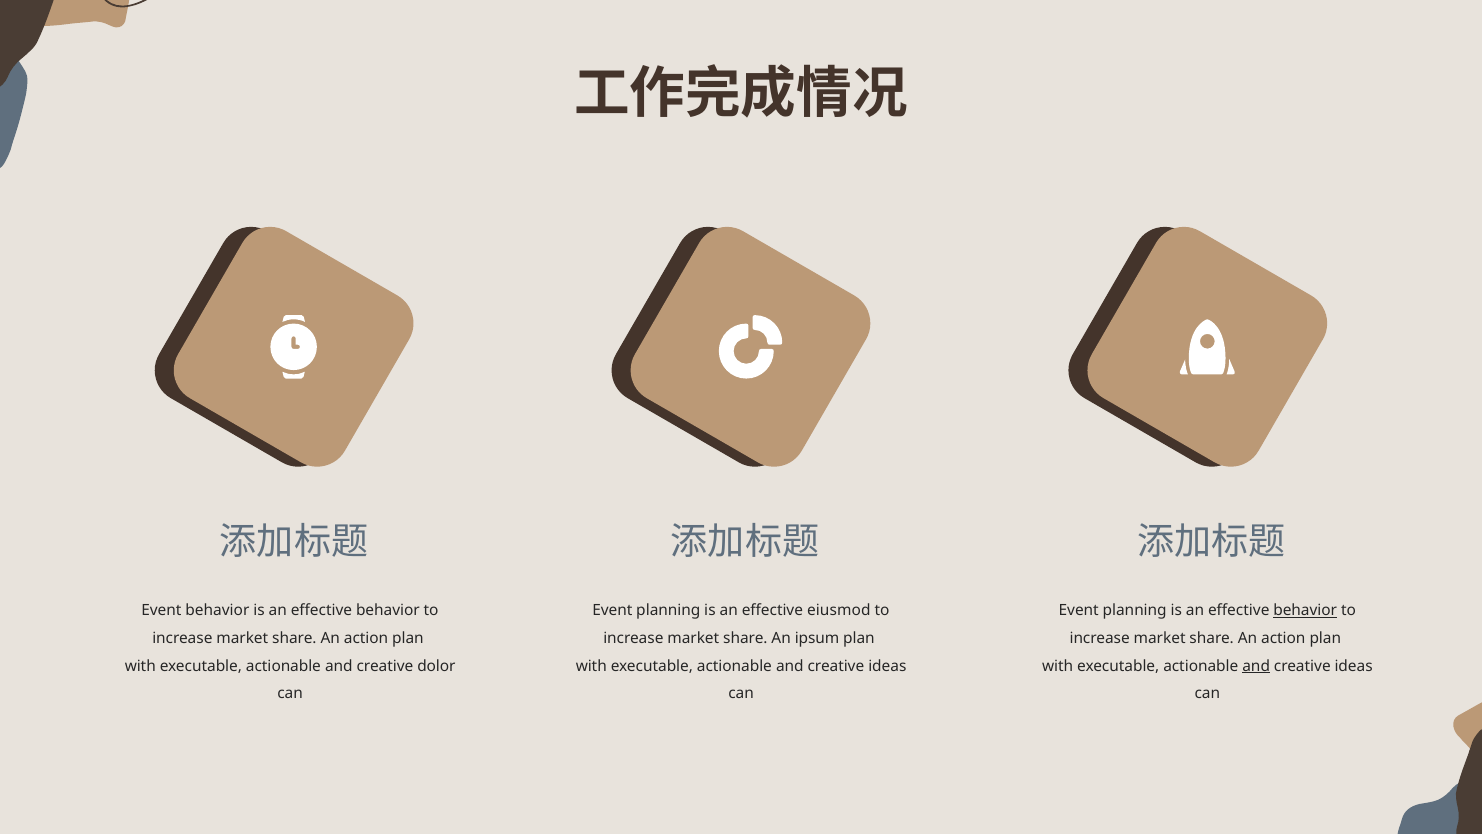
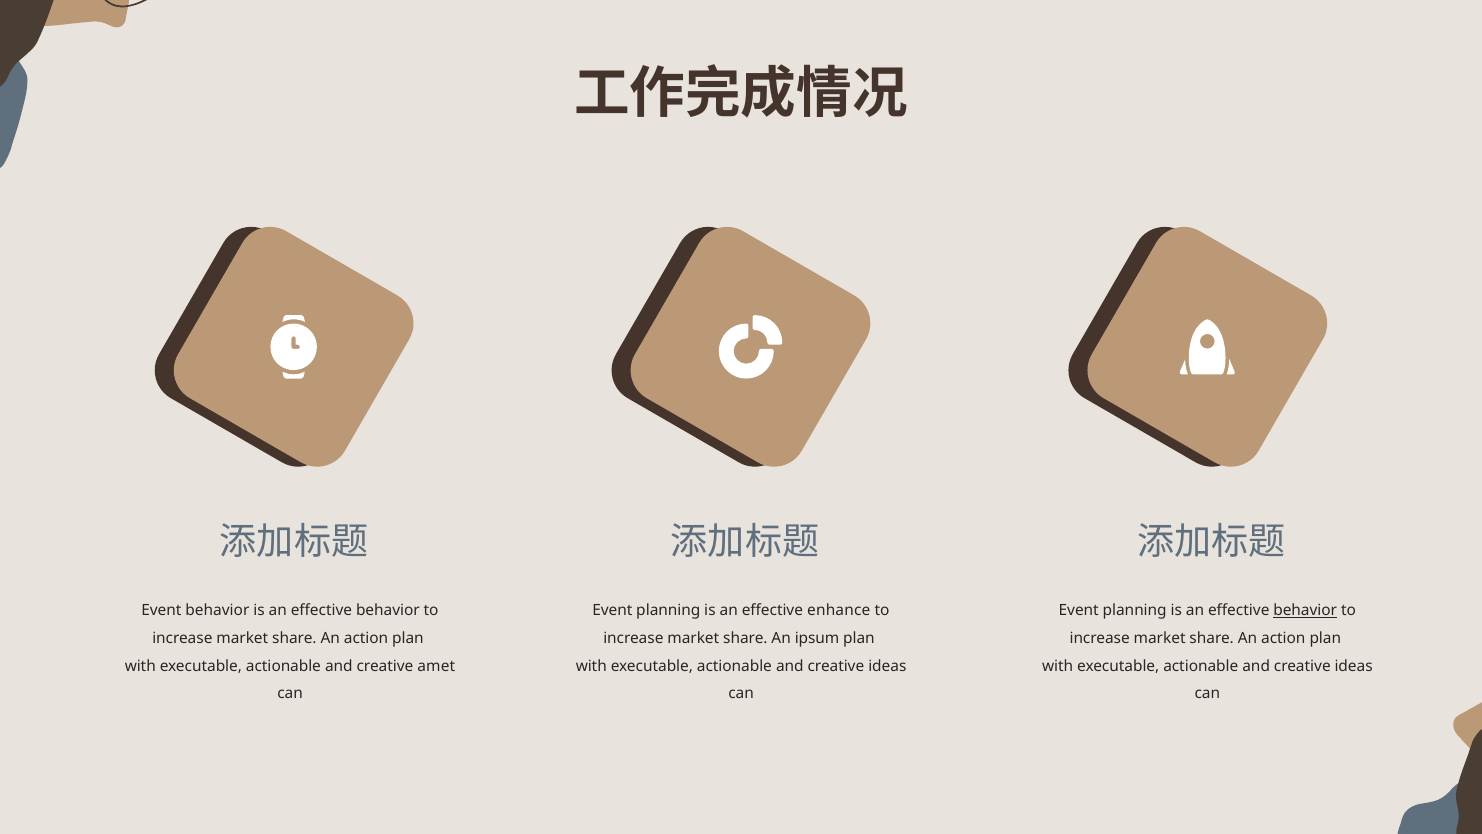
eiusmod: eiusmod -> enhance
dolor: dolor -> amet
and at (1256, 666) underline: present -> none
